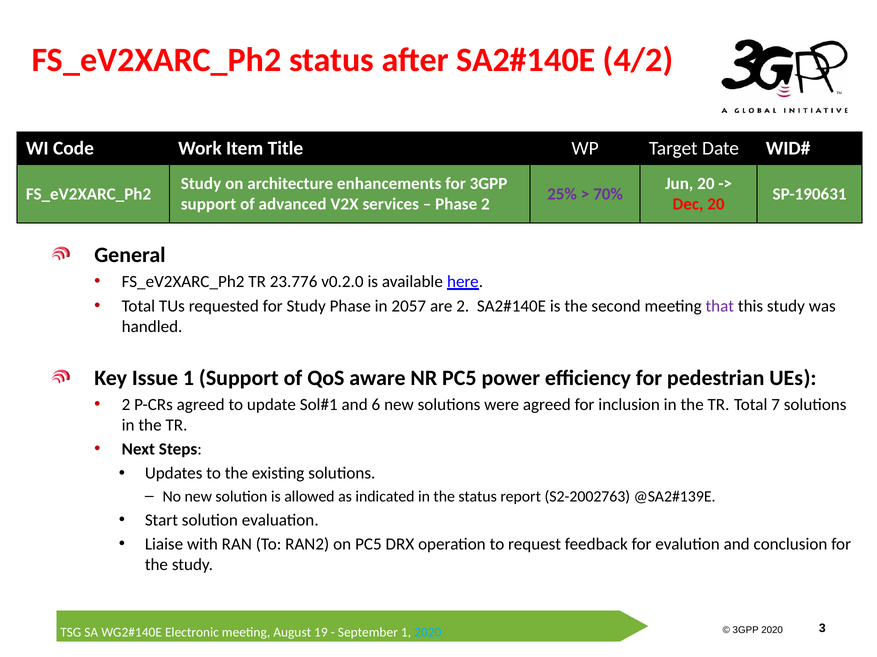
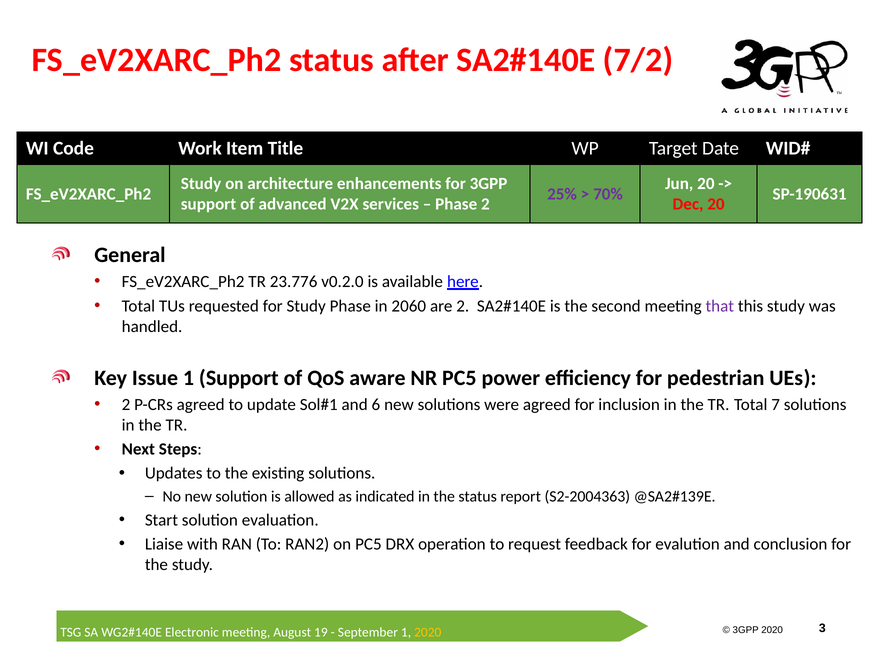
4/2: 4/2 -> 7/2
2057: 2057 -> 2060
S2-2002763: S2-2002763 -> S2-2004363
2020 at (428, 633) colour: light blue -> yellow
